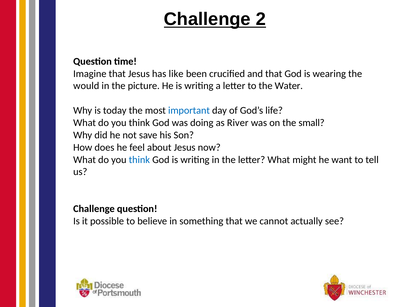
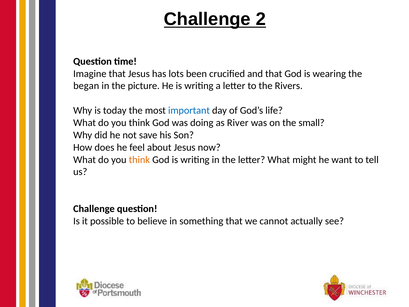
like: like -> lots
would: would -> began
Water: Water -> Rivers
think at (139, 160) colour: blue -> orange
